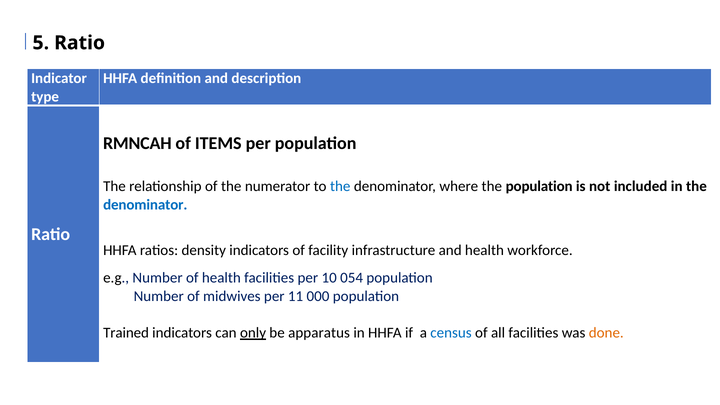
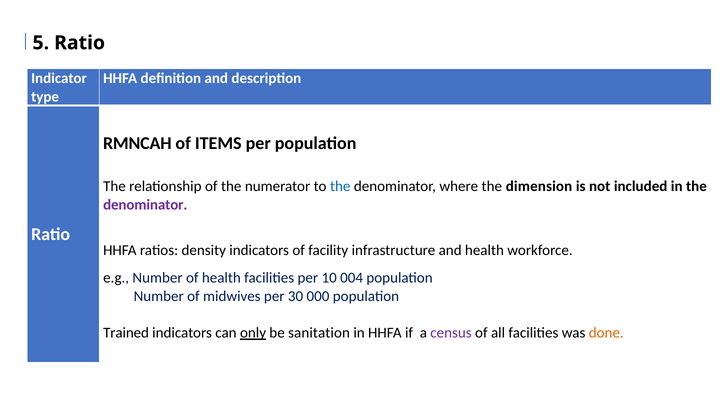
the population: population -> dimension
denominator at (145, 205) colour: blue -> purple
054: 054 -> 004
11: 11 -> 30
apparatus: apparatus -> sanitation
census colour: blue -> purple
